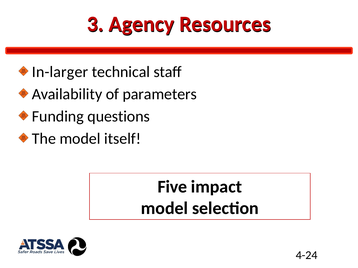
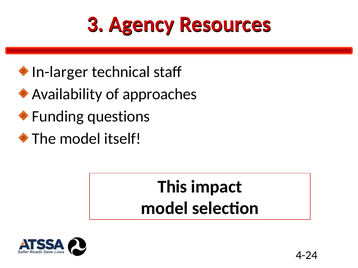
parameters: parameters -> approaches
Five: Five -> This
